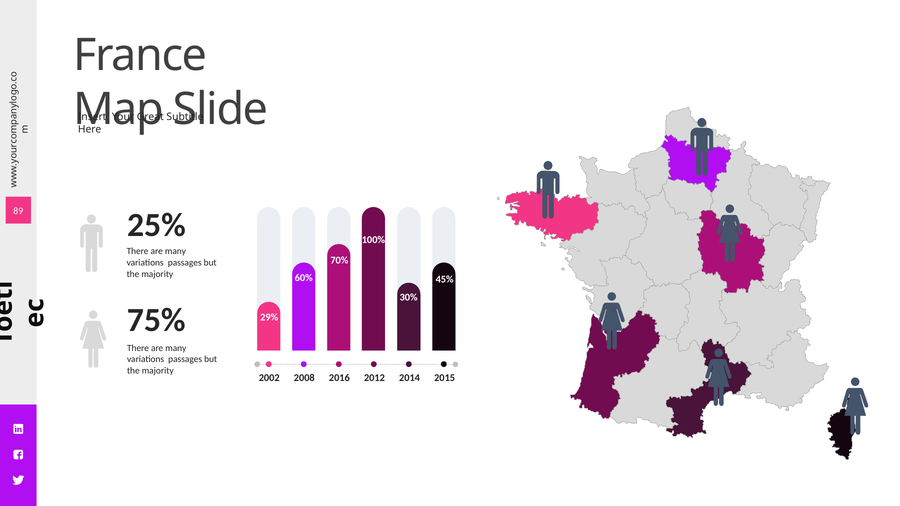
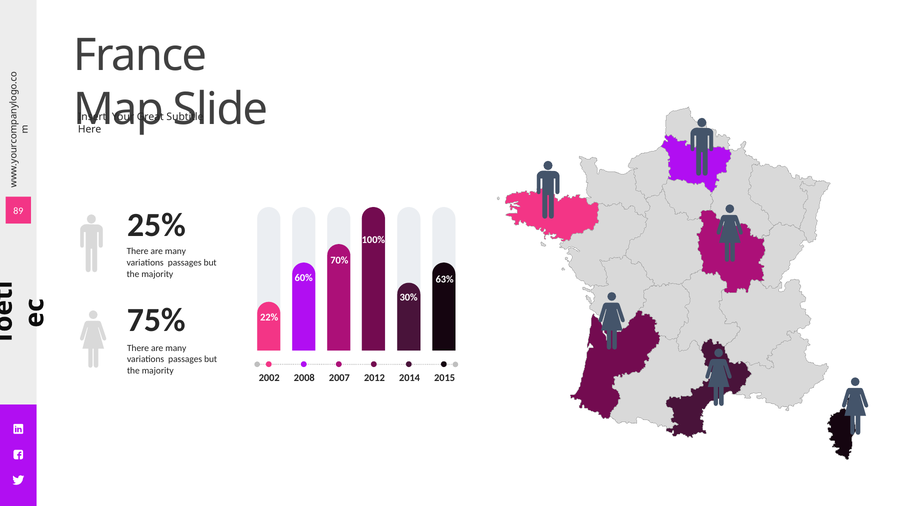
45%: 45% -> 63%
29%: 29% -> 22%
2016: 2016 -> 2007
